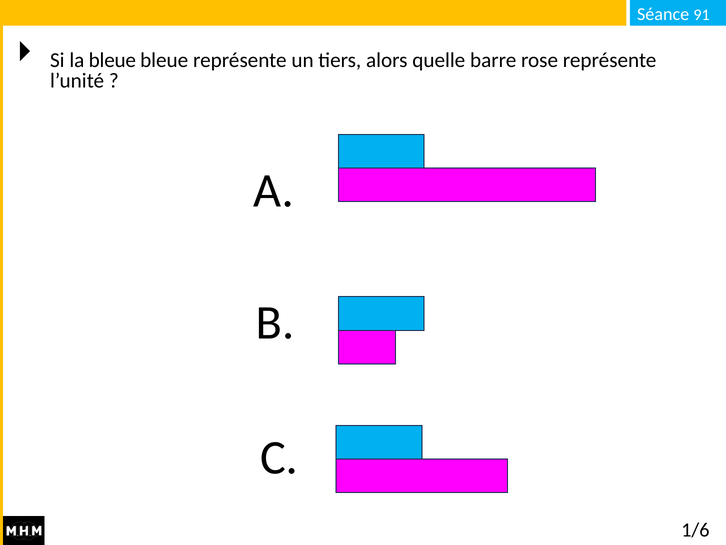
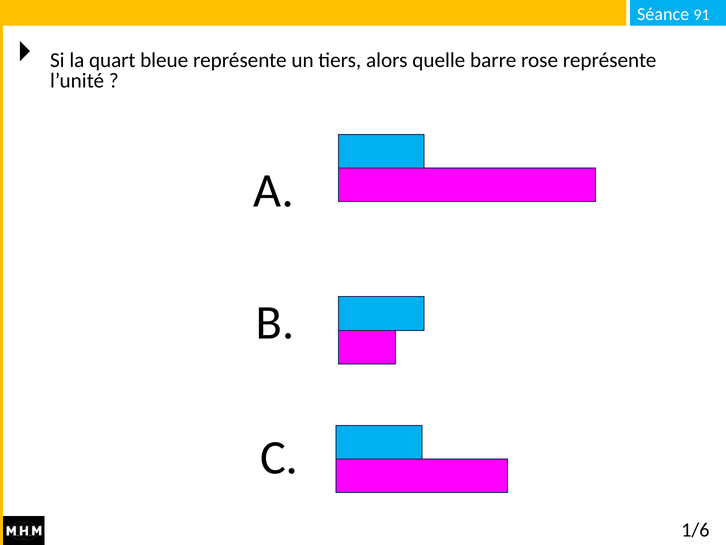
la bleue: bleue -> quart
